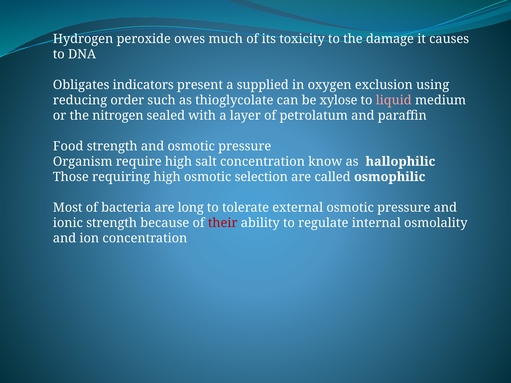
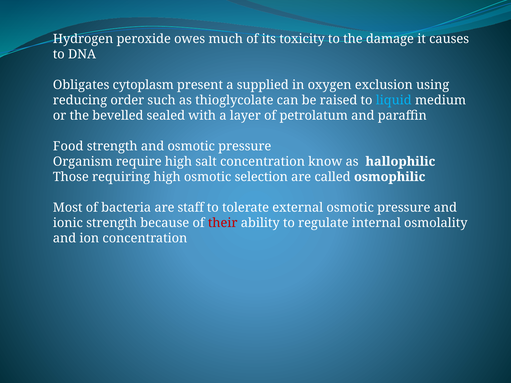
indicators: indicators -> cytoplasm
xylose: xylose -> raised
liquid colour: pink -> light blue
nitrogen: nitrogen -> bevelled
long: long -> staff
